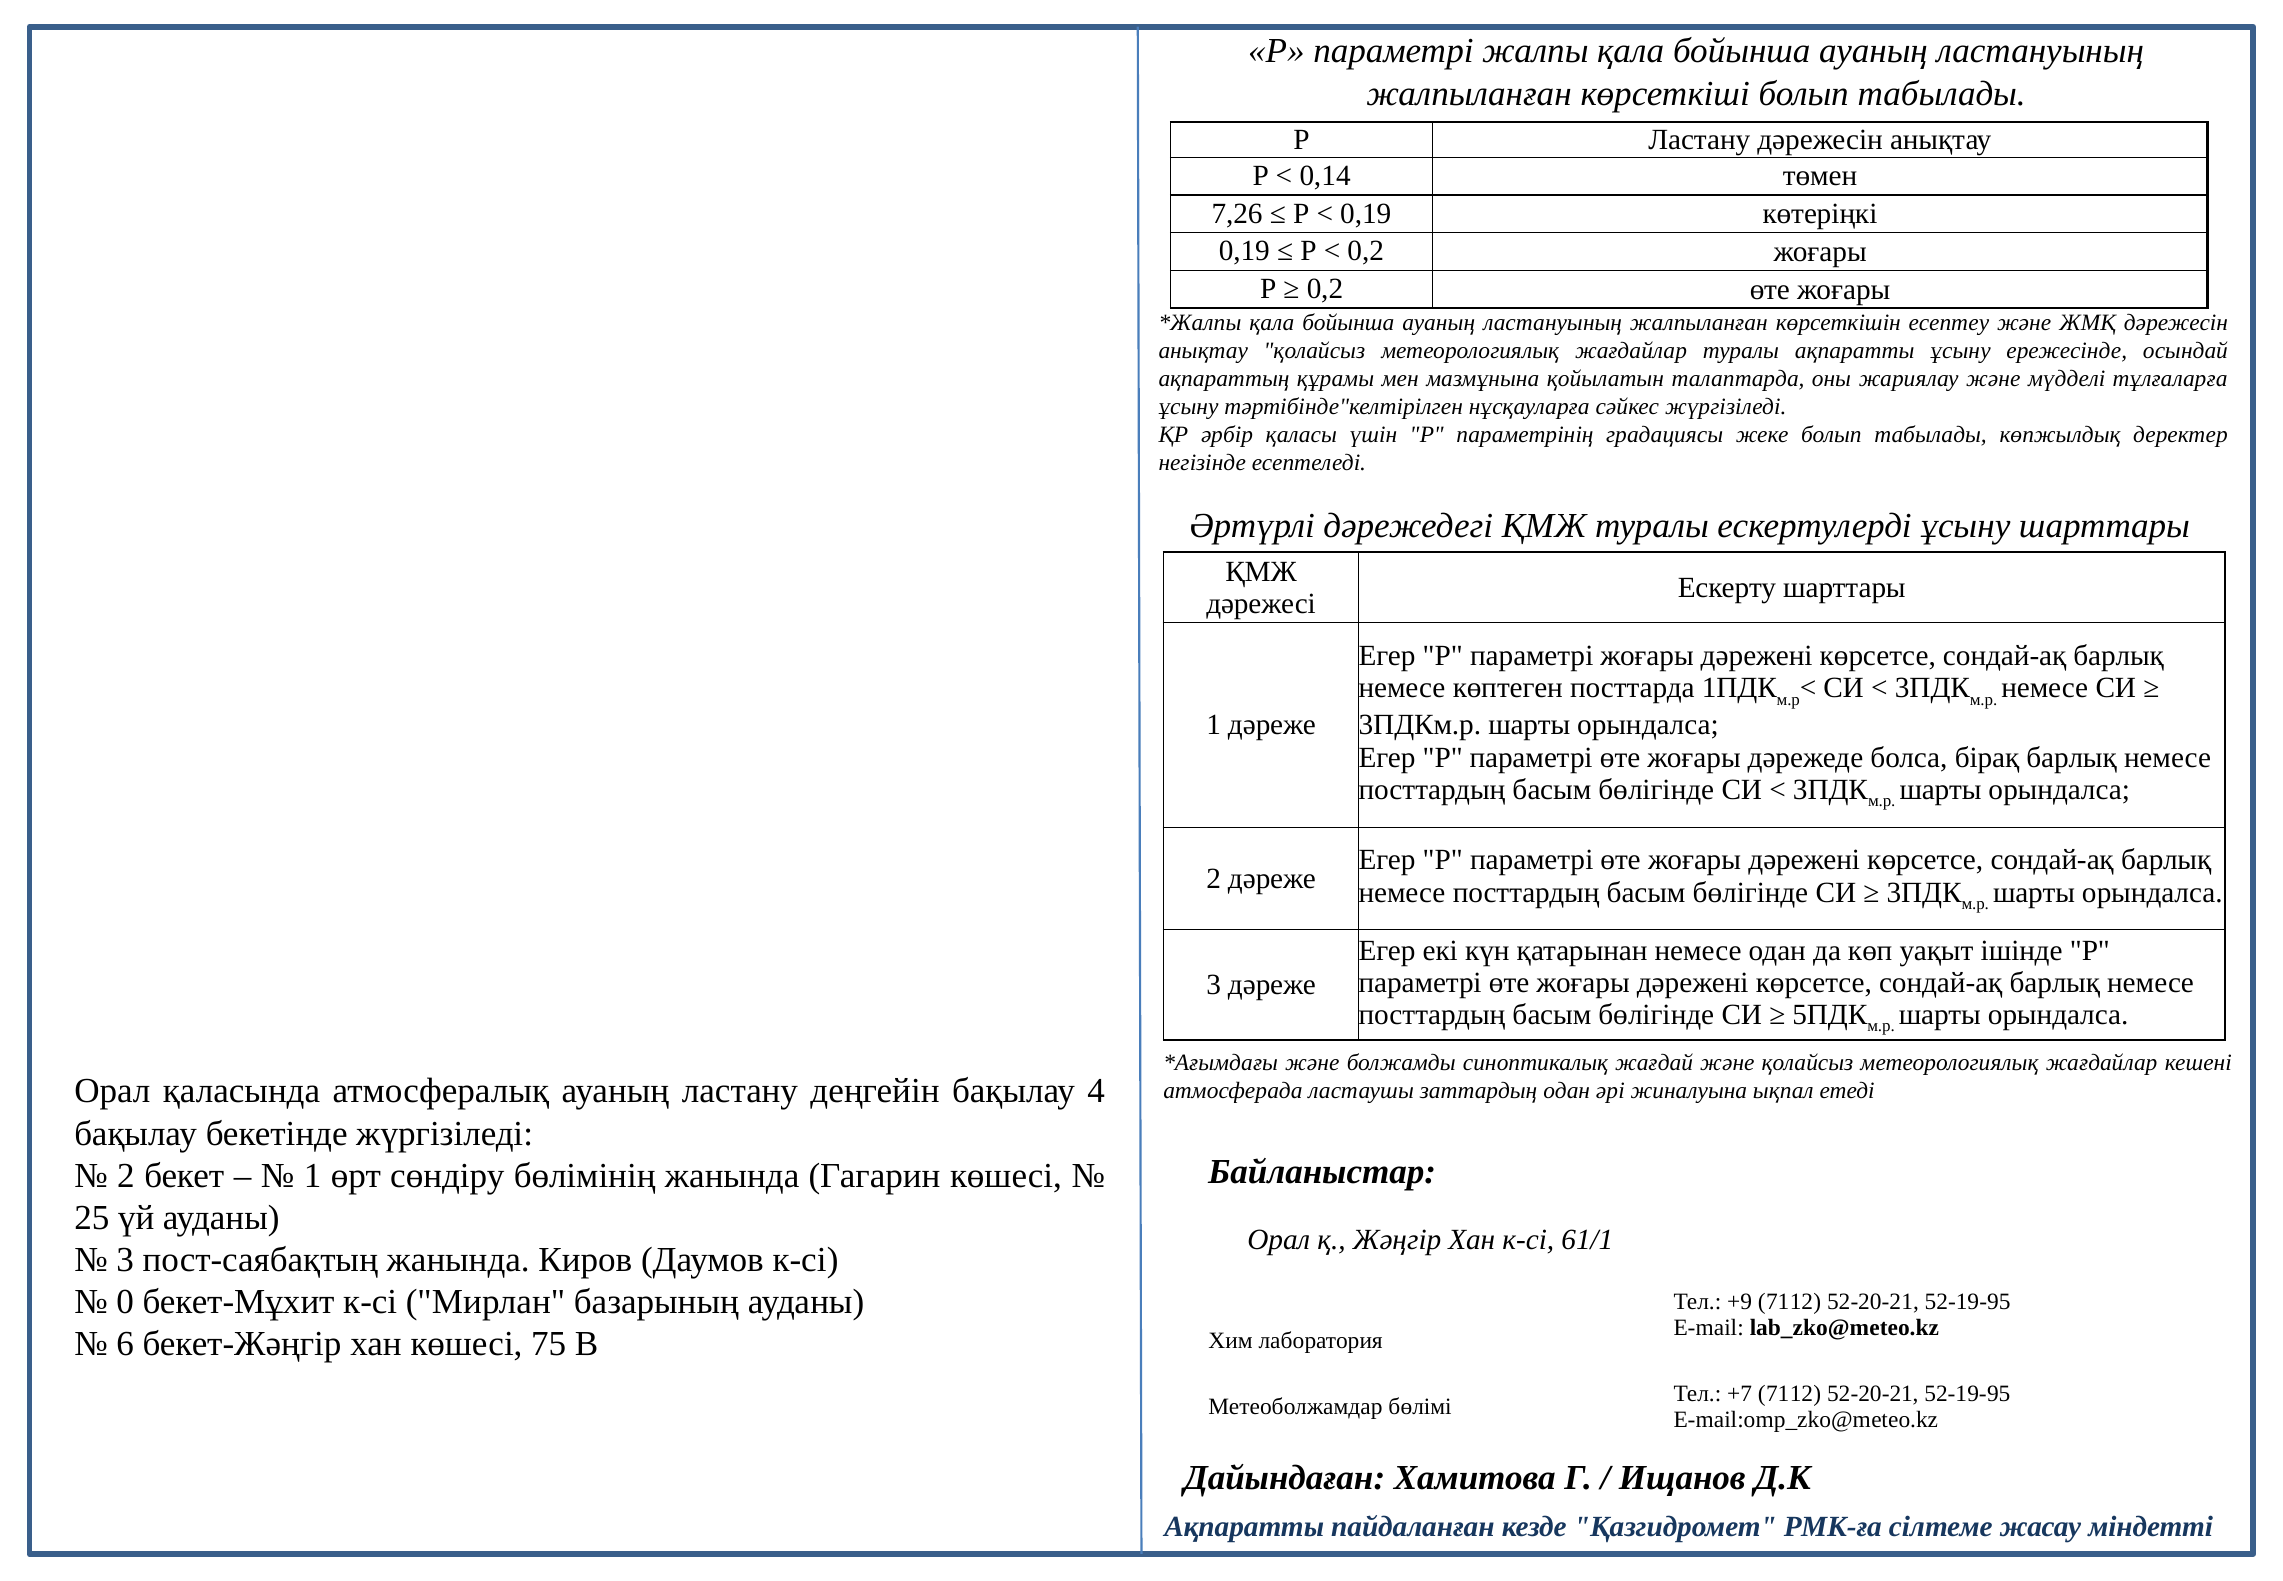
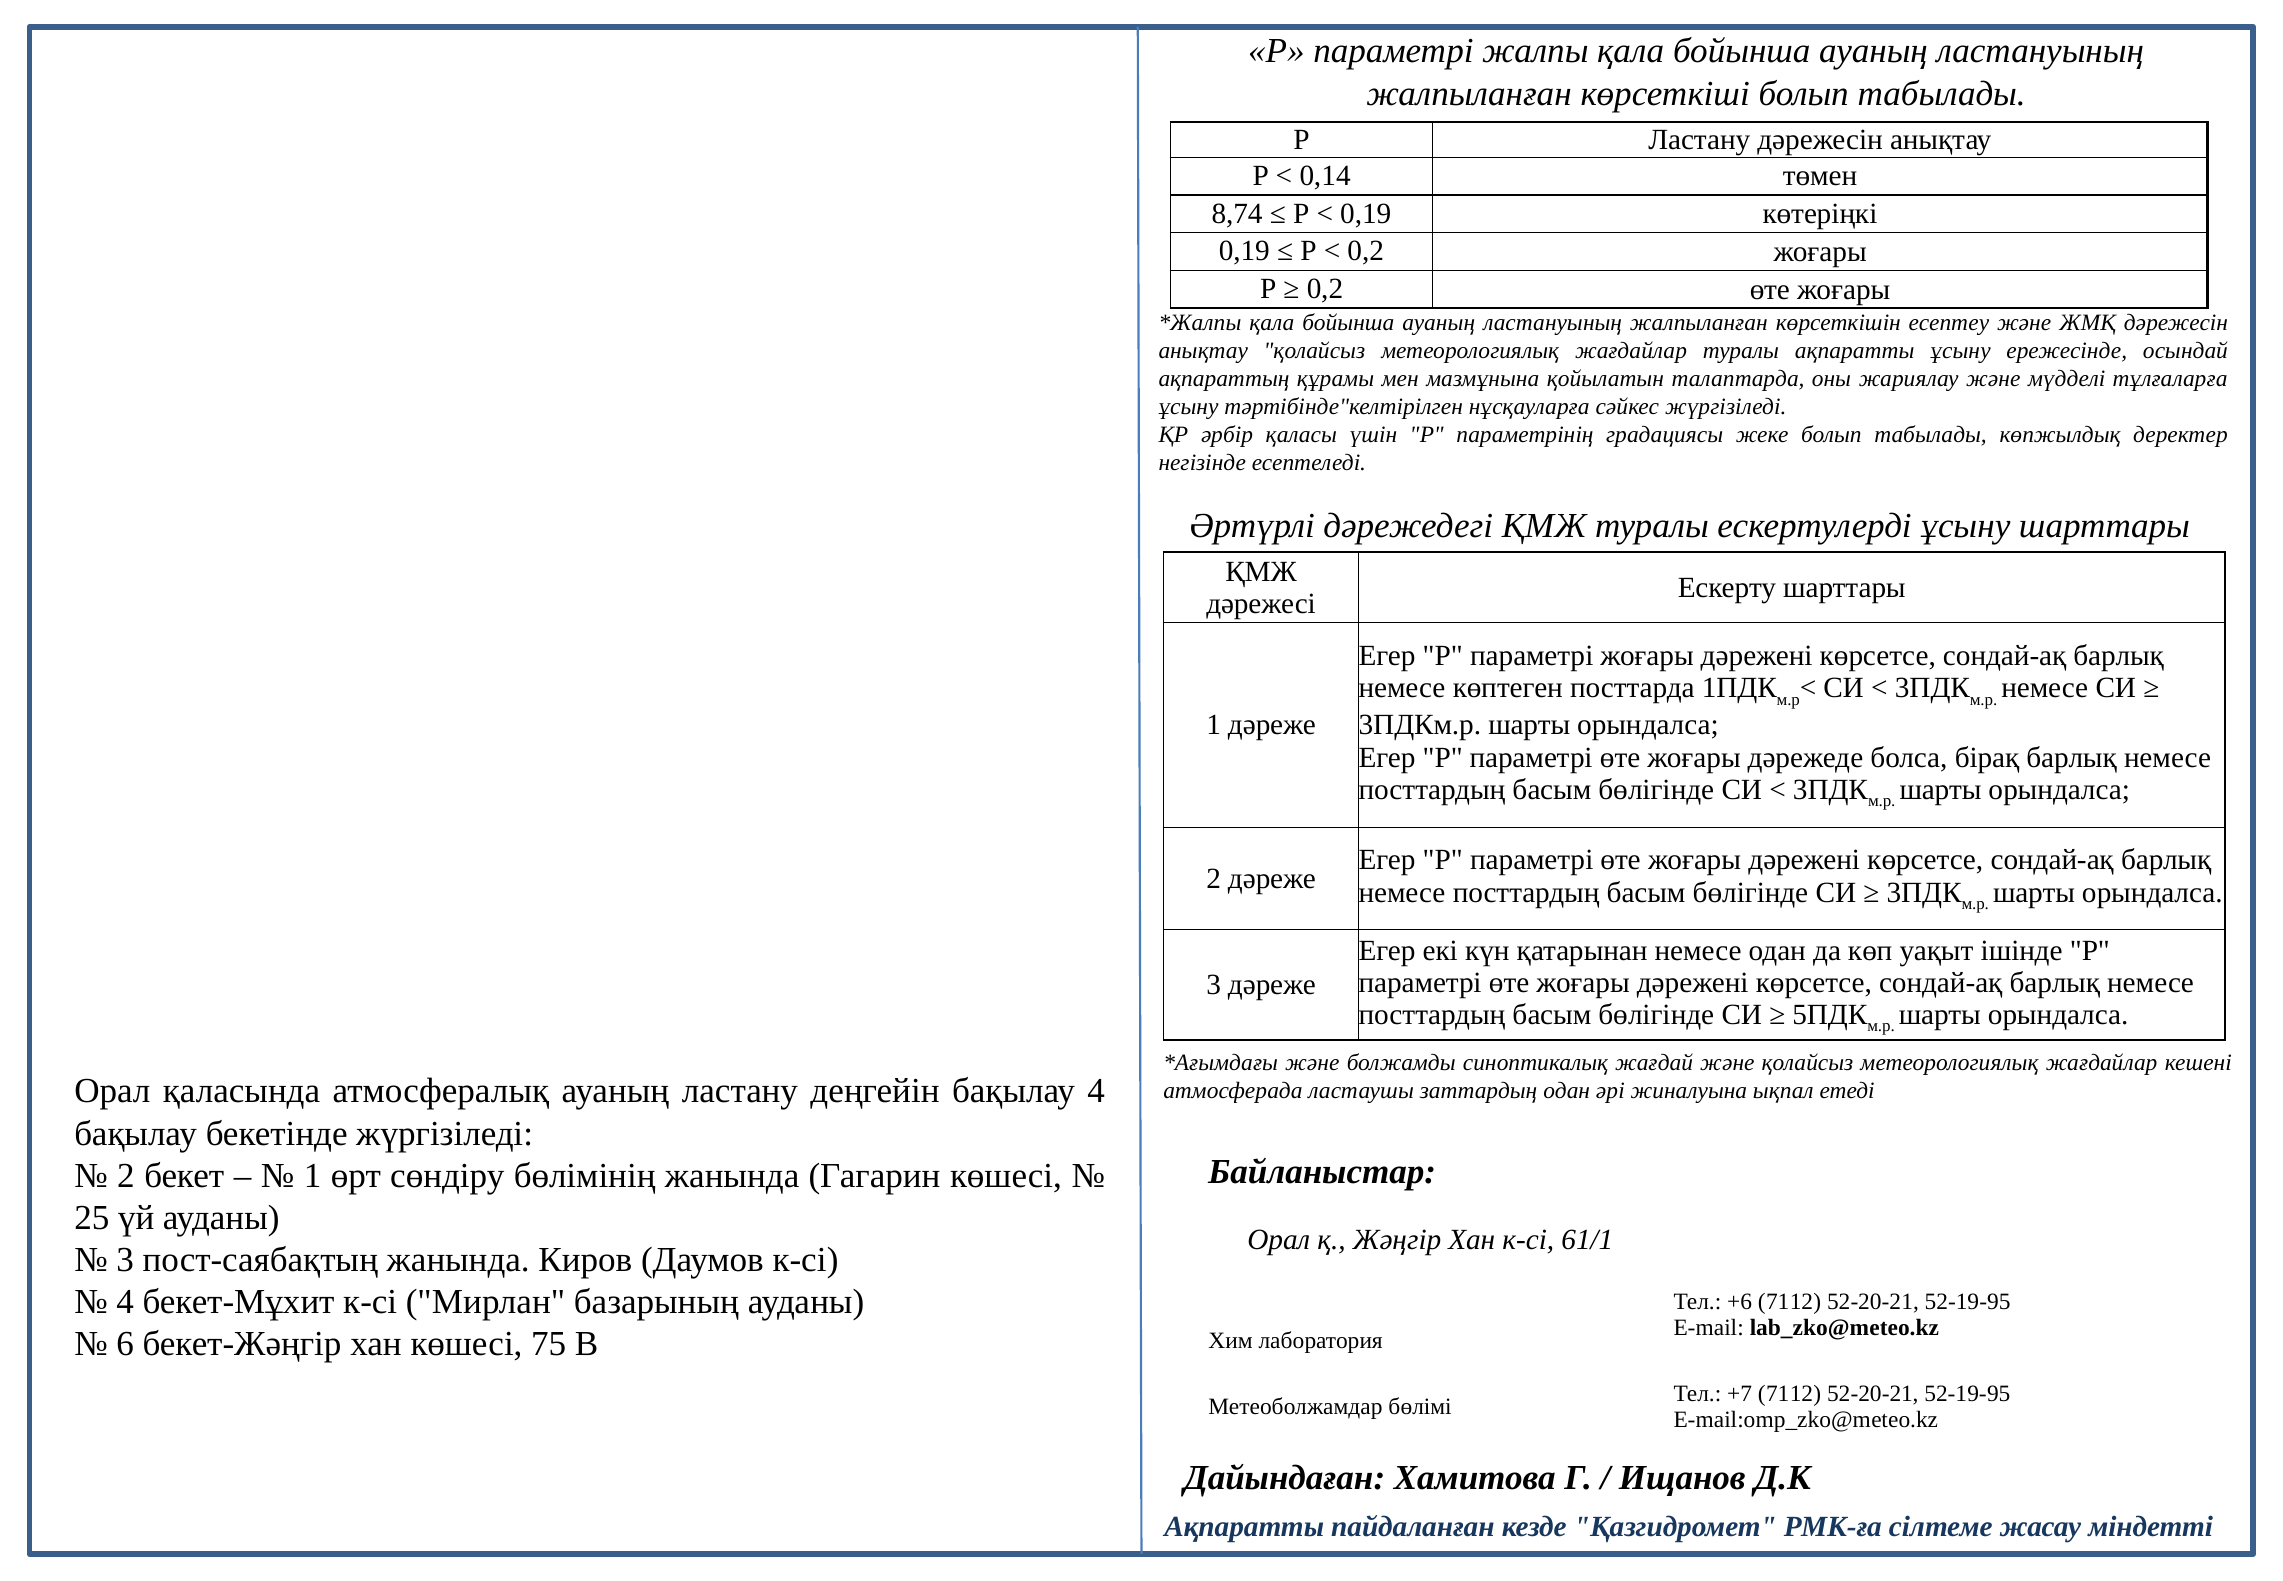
7,26: 7,26 -> 8,74
0 at (125, 1302): 0 -> 4
+9: +9 -> +6
